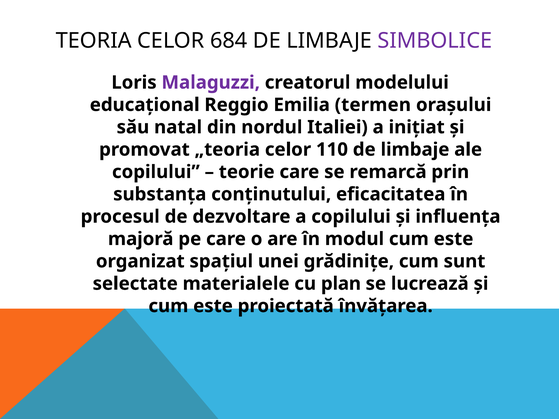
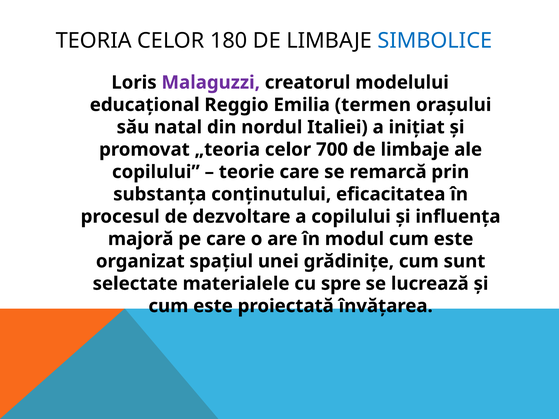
684: 684 -> 180
SIMBOLICE colour: purple -> blue
110: 110 -> 700
plan: plan -> spre
